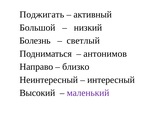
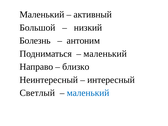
Поджигать at (42, 15): Поджигать -> Маленький
светлый: светлый -> антоним
антонимов at (105, 54): антонимов -> маленький
Высокий: Высокий -> Светлый
маленький at (88, 93) colour: purple -> blue
